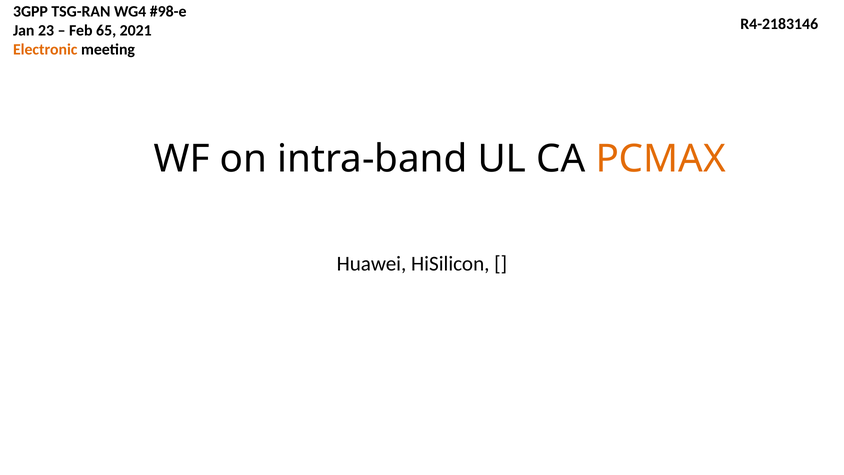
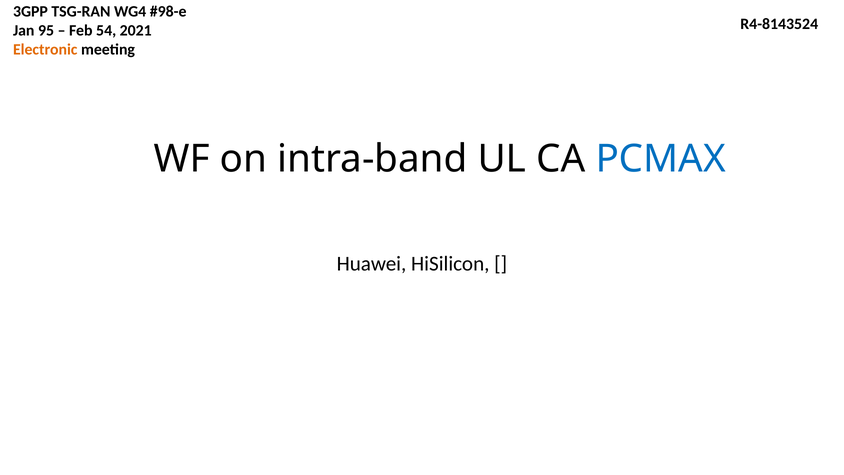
R4-2183146: R4-2183146 -> R4-8143524
23: 23 -> 95
65: 65 -> 54
PCMAX colour: orange -> blue
